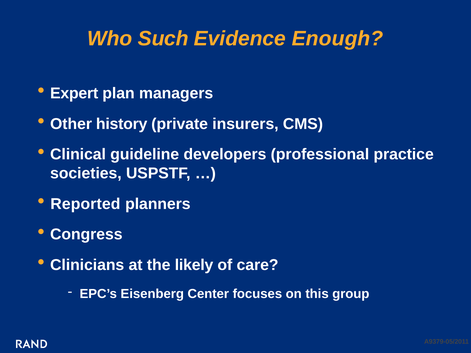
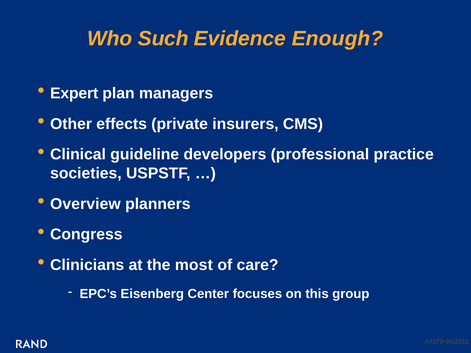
history: history -> effects
Reported: Reported -> Overview
likely: likely -> most
